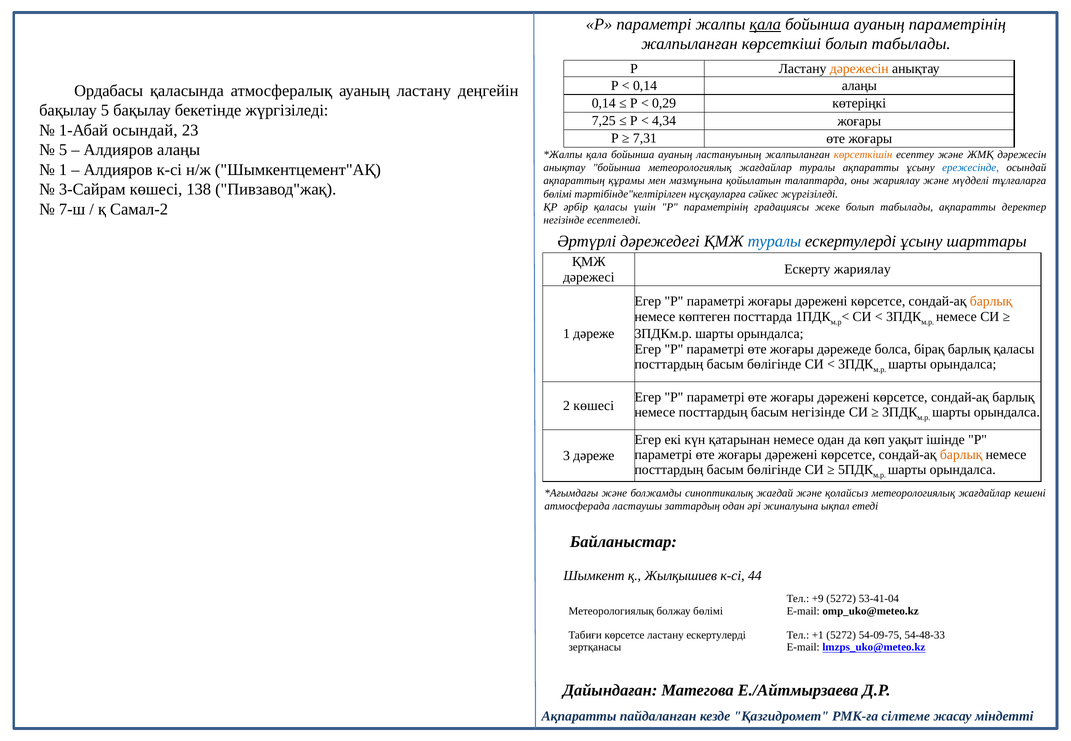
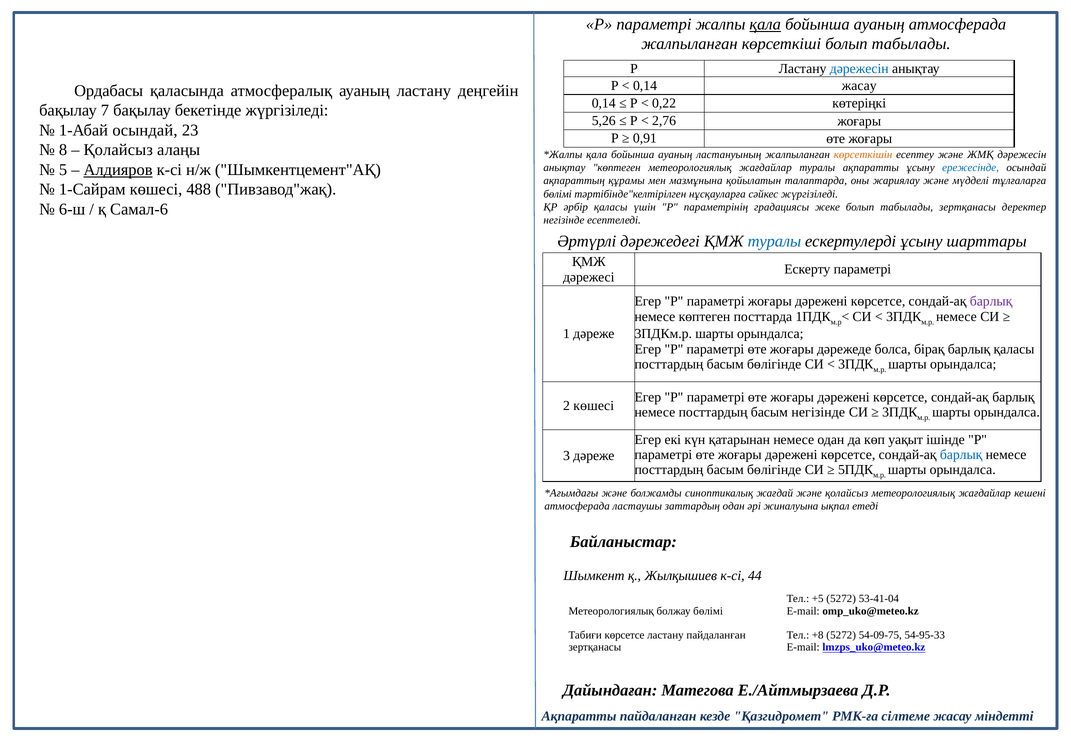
ауаның параметрінің: параметрінің -> атмосферада
дәрежесін at (859, 69) colour: orange -> blue
0,14 алаңы: алаңы -> жасау
0,29: 0,29 -> 0,22
бақылау 5: 5 -> 7
7,25: 7,25 -> 5,26
4,34: 4,34 -> 2,76
7,31: 7,31 -> 0,91
5 at (63, 150): 5 -> 8
Алдияров at (118, 150): Алдияров -> Қолайсыз
1 at (63, 170): 1 -> 5
Алдияров at (118, 170) underline: none -> present
анықтау бойынша: бойынша -> көптеген
3-Сайрам: 3-Сайрам -> 1-Сайрам
138: 138 -> 488
7-ш: 7-ш -> 6-ш
Самал-2: Самал-2 -> Самал-6
табылады ақпаратты: ақпаратты -> зертқанасы
Ескерту жариялау: жариялау -> параметрі
барлық at (991, 302) colour: orange -> purple
барлық at (961, 455) colour: orange -> blue
+9: +9 -> +5
ластану ескертулерді: ескертулерді -> пайдаланған
+1: +1 -> +8
54-48-33: 54-48-33 -> 54-95-33
